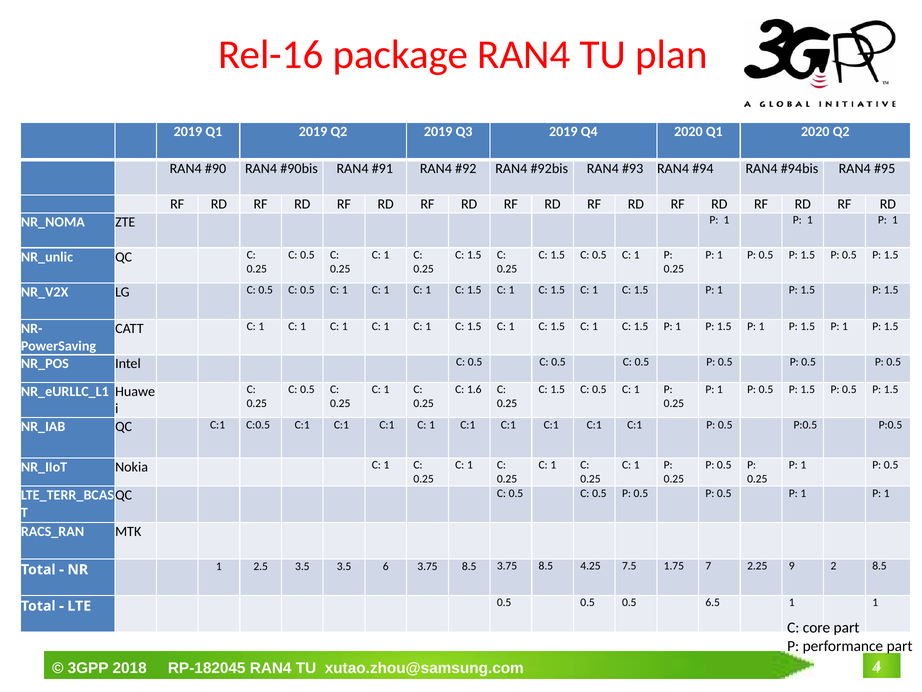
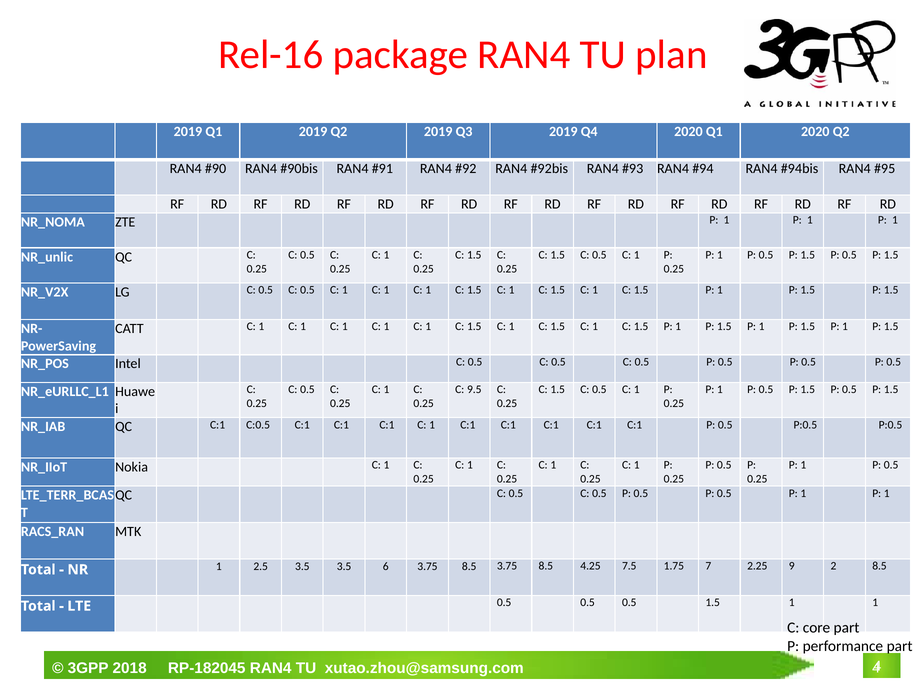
1.6: 1.6 -> 9.5
0.5 6.5: 6.5 -> 1.5
